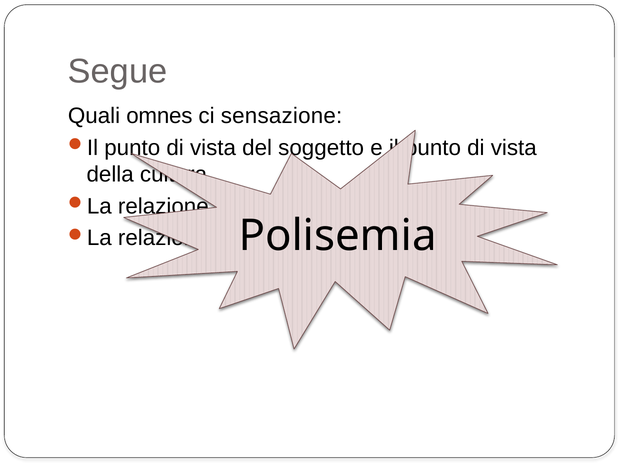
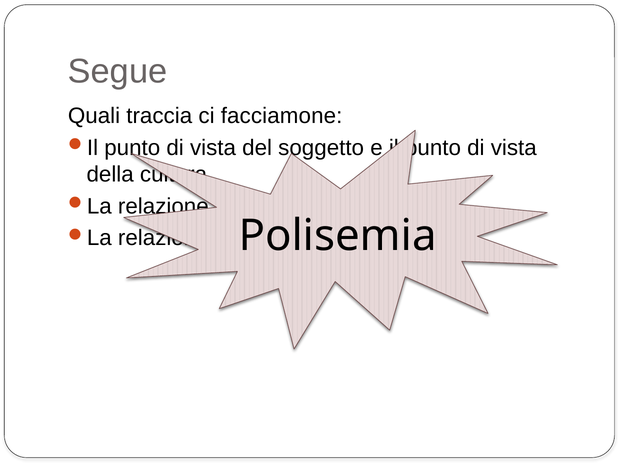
omnes: omnes -> traccia
sensazione: sensazione -> facciamone
